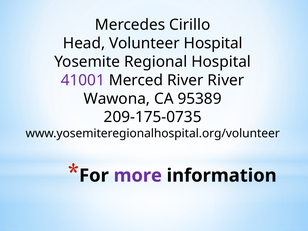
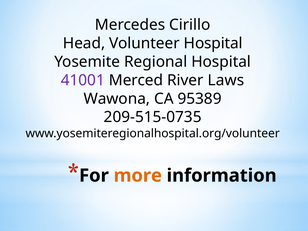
River River: River -> Laws
209-175-0735: 209-175-0735 -> 209-515-0735
more colour: purple -> orange
